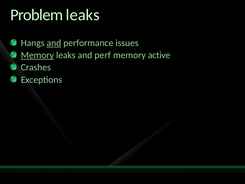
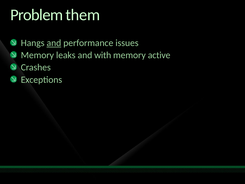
Problem leaks: leaks -> them
Memory at (37, 55) underline: present -> none
perf: perf -> with
